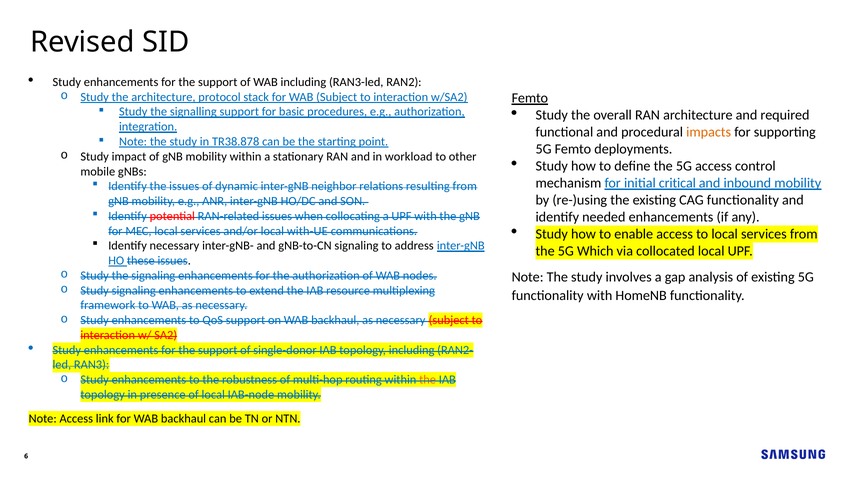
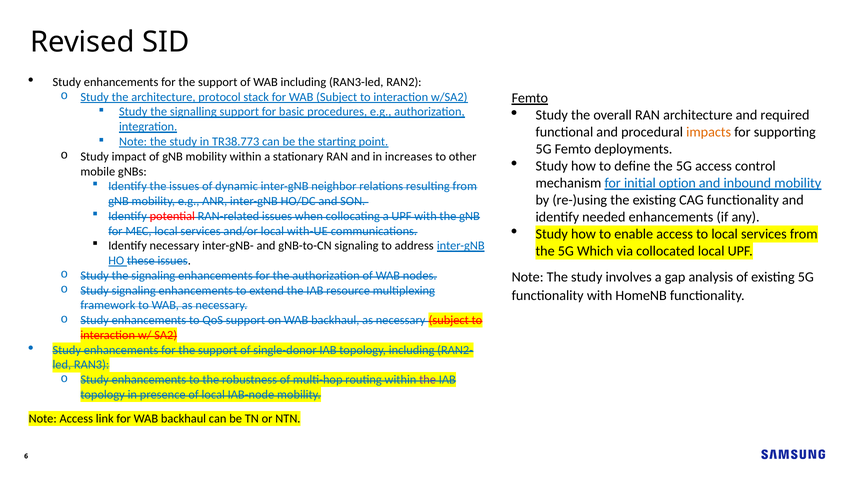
TR38.878: TR38.878 -> TR38.773
workload: workload -> increases
critical: critical -> option
the at (428, 379) colour: orange -> purple
